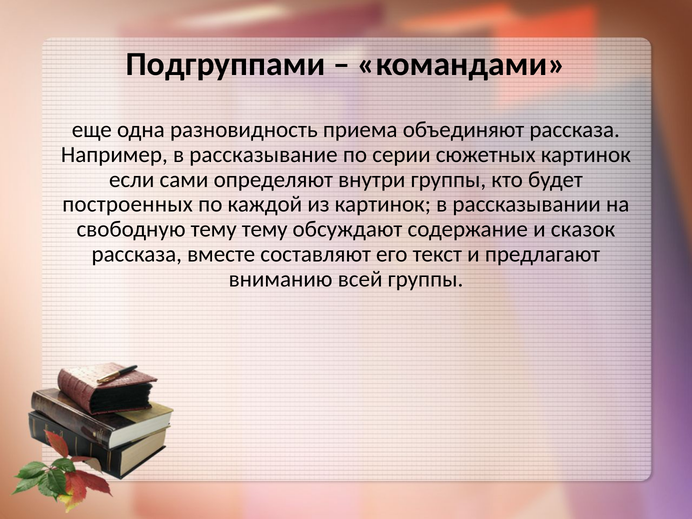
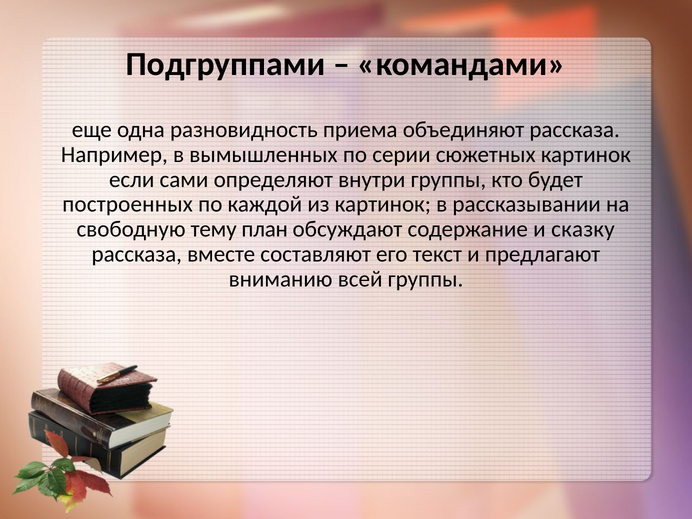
рассказывание: рассказывание -> вымышленных
тему тему: тему -> план
сказок: сказок -> сказку
